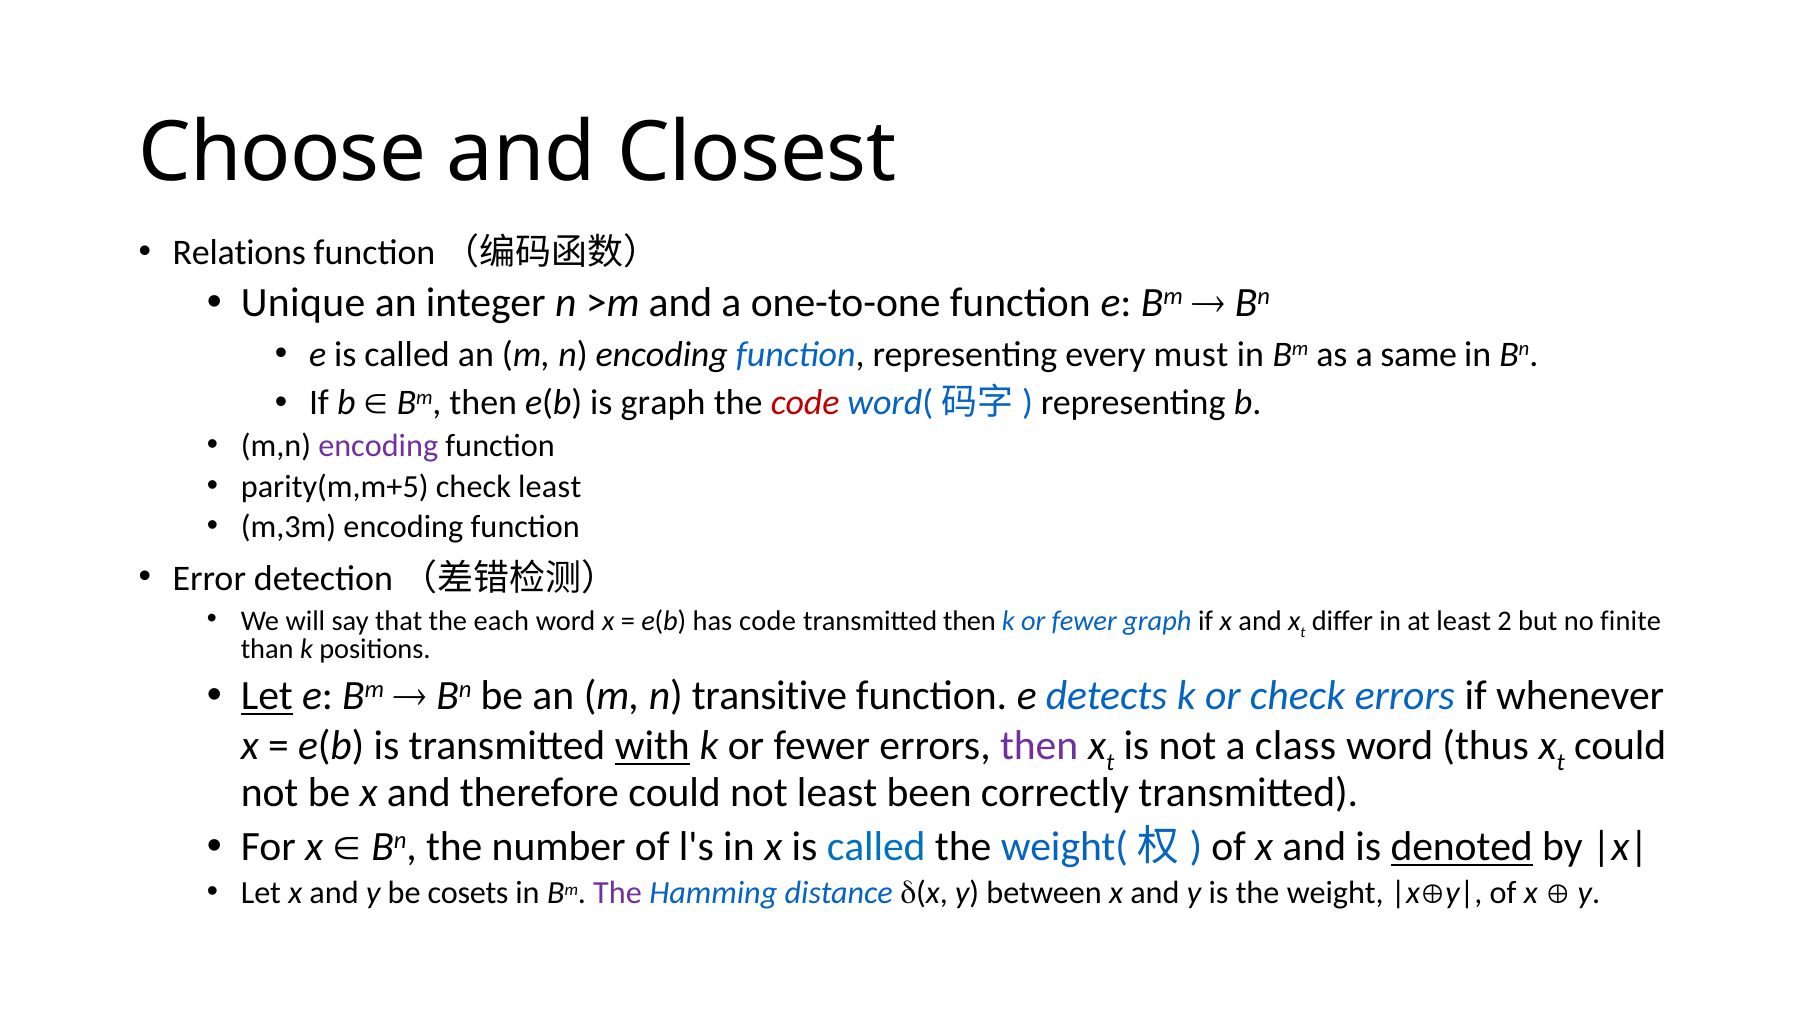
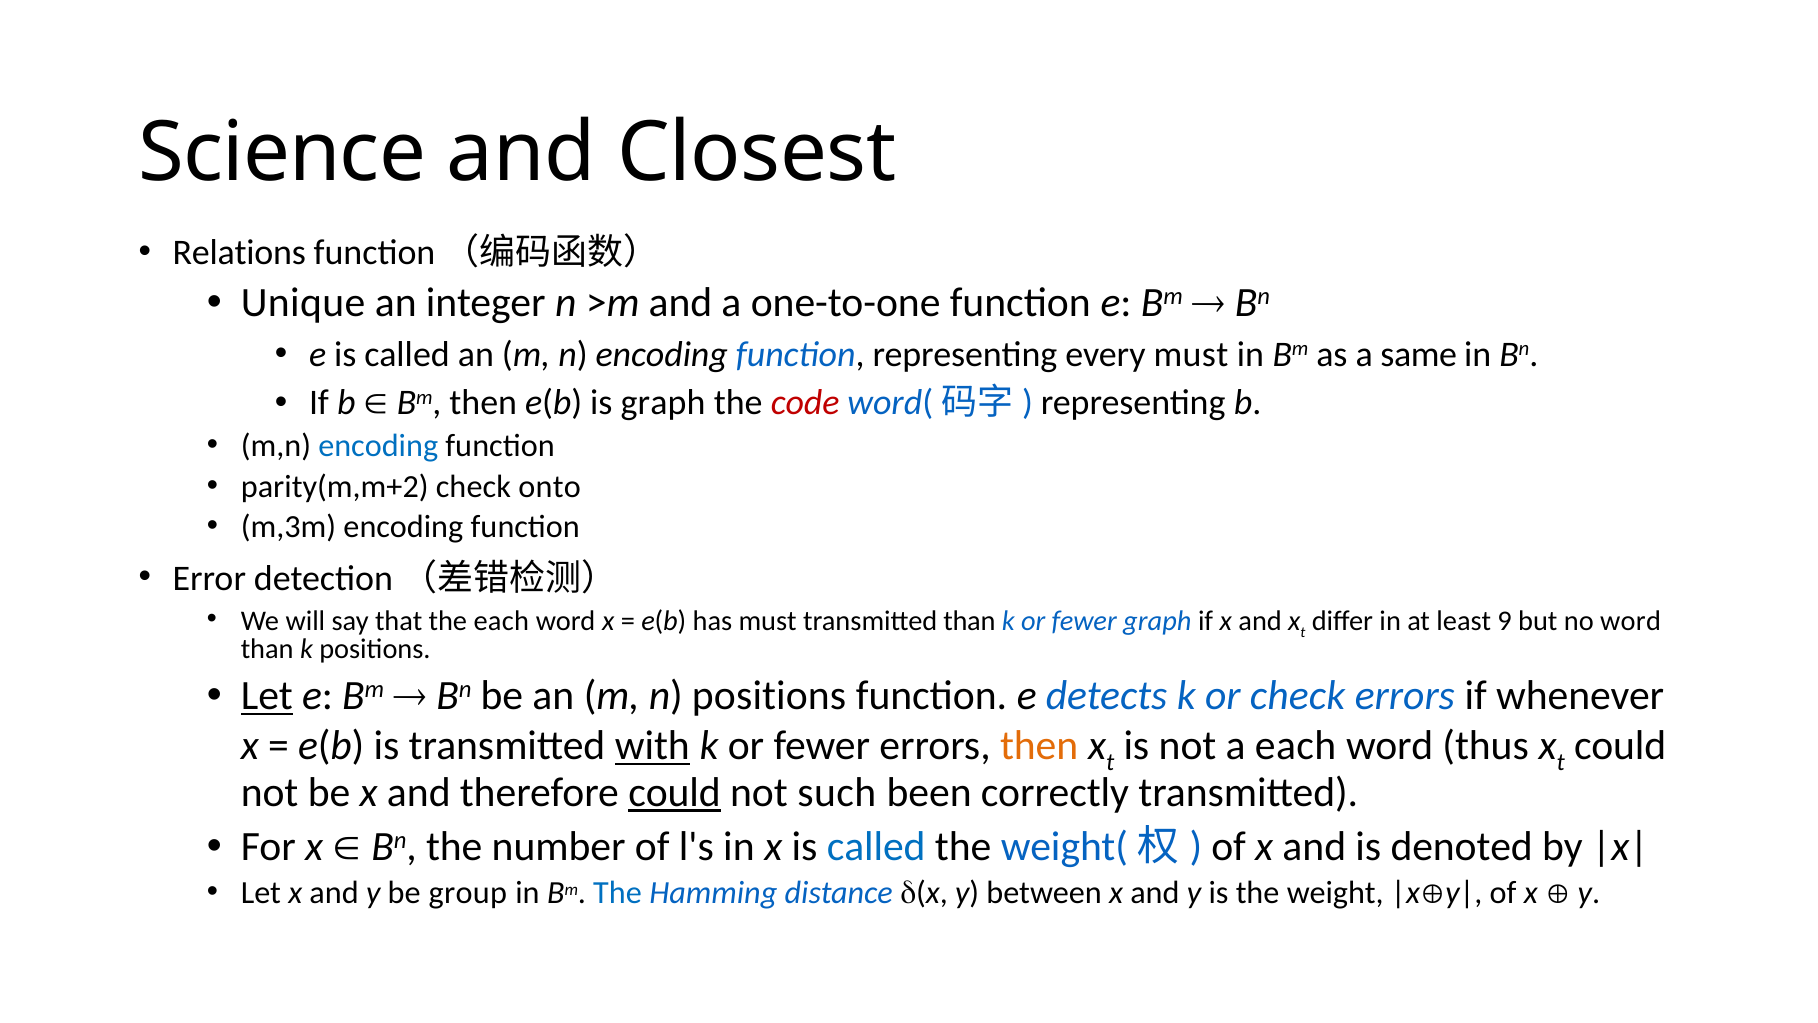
Choose: Choose -> Science
encoding at (378, 446) colour: purple -> blue
parity(m,m+5: parity(m,m+5 -> parity(m,m+2
check least: least -> onto
has code: code -> must
transmitted then: then -> than
2: 2 -> 9
no finite: finite -> word
n transitive: transitive -> positions
then at (1039, 746) colour: purple -> orange
a class: class -> each
could at (675, 792) underline: none -> present
not least: least -> such
denoted underline: present -> none
cosets: cosets -> group
The at (617, 893) colour: purple -> blue
